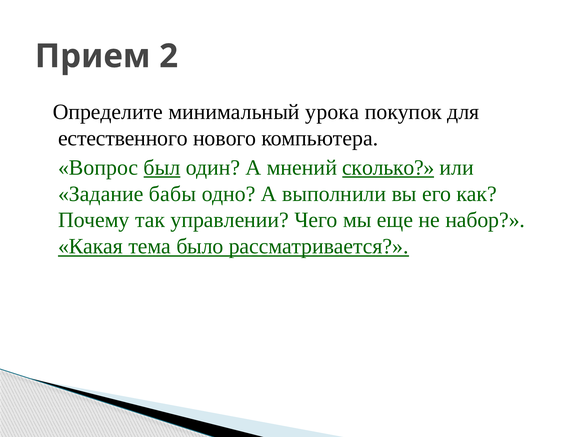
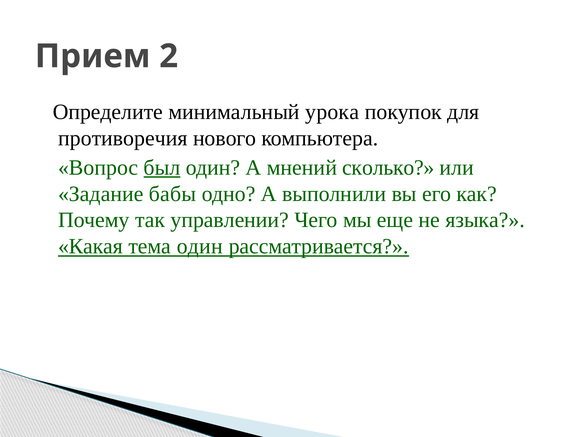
естественного: естественного -> противоречия
сколько underline: present -> none
набор: набор -> языка
тема было: было -> один
